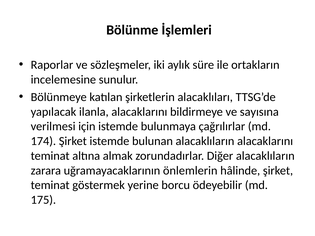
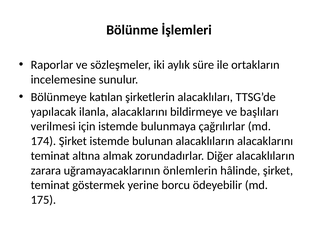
sayısına: sayısına -> başlıları
